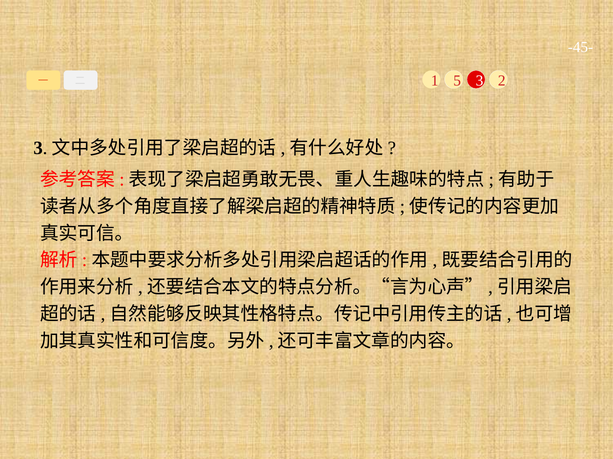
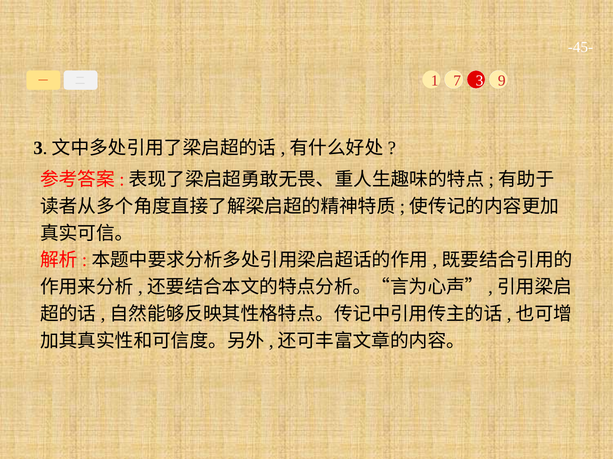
5: 5 -> 7
2: 2 -> 9
